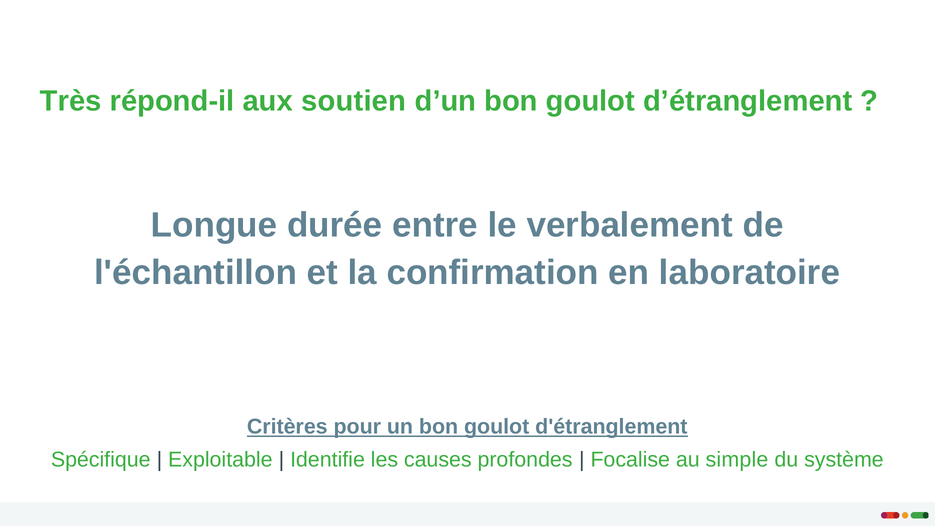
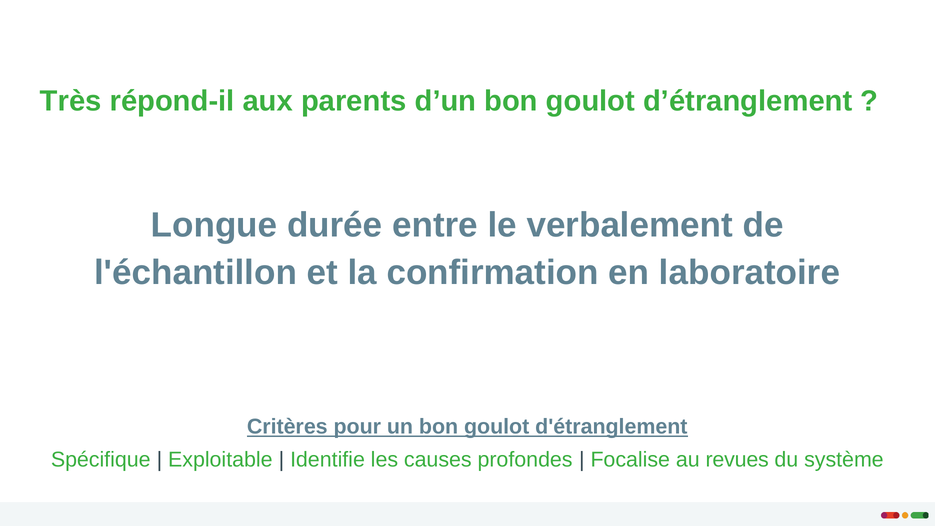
soutien: soutien -> parents
simple: simple -> revues
